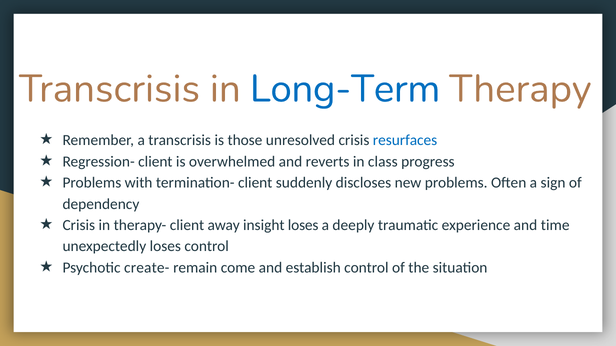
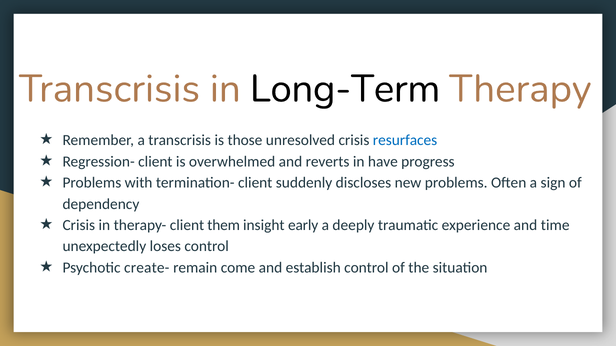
Long-Term colour: blue -> black
class: class -> have
away: away -> them
insight loses: loses -> early
